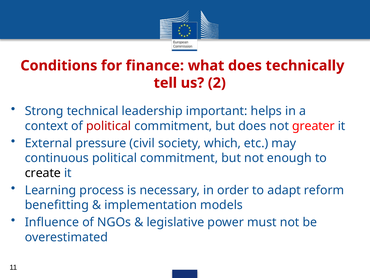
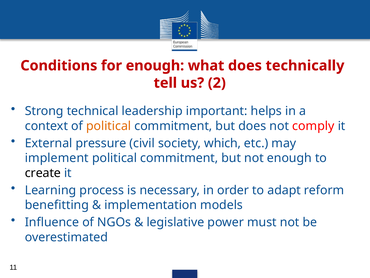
for finance: finance -> enough
political at (109, 126) colour: red -> orange
greater: greater -> comply
continuous: continuous -> implement
